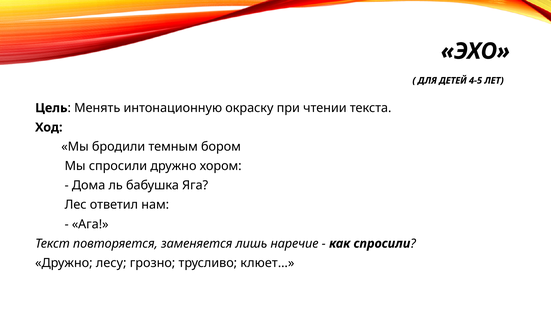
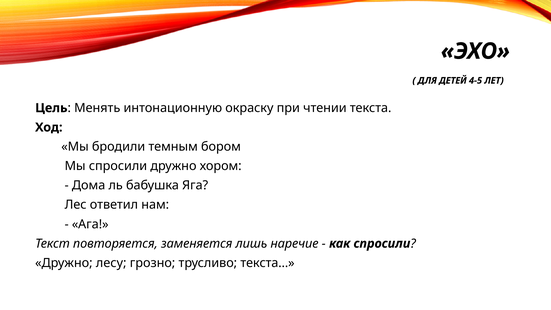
клюет…: клюет… -> текста…
